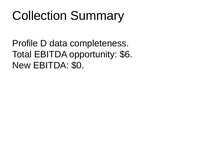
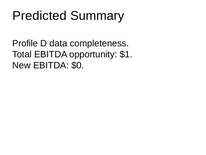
Collection: Collection -> Predicted
$6: $6 -> $1
